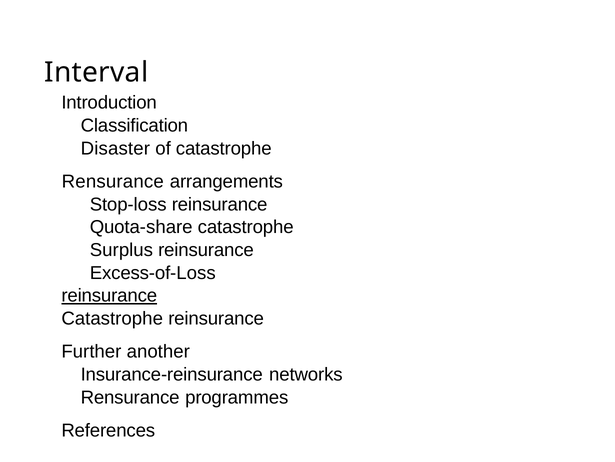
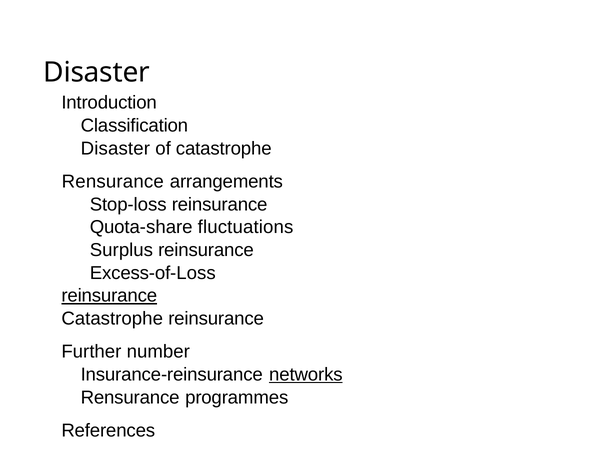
Interval at (96, 72): Interval -> Disaster
Quota-share catastrophe: catastrophe -> fluctuations
another: another -> number
networks underline: none -> present
